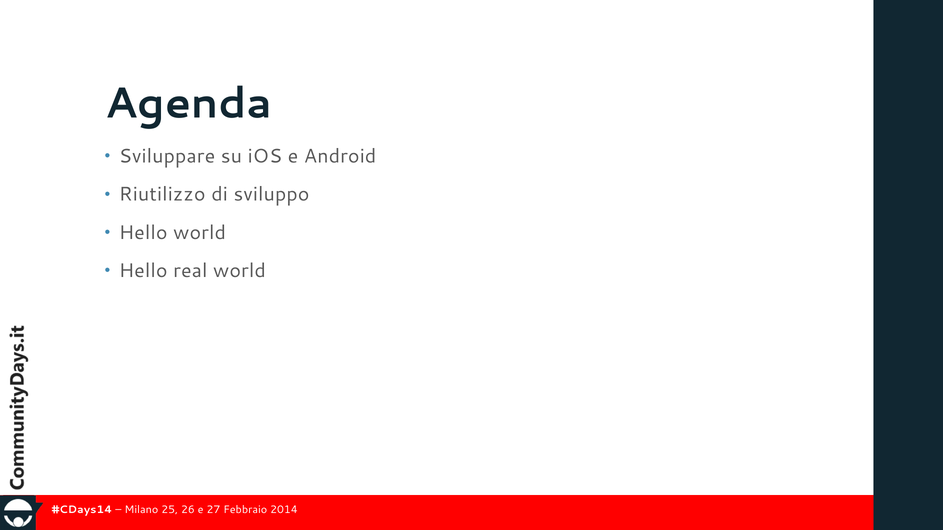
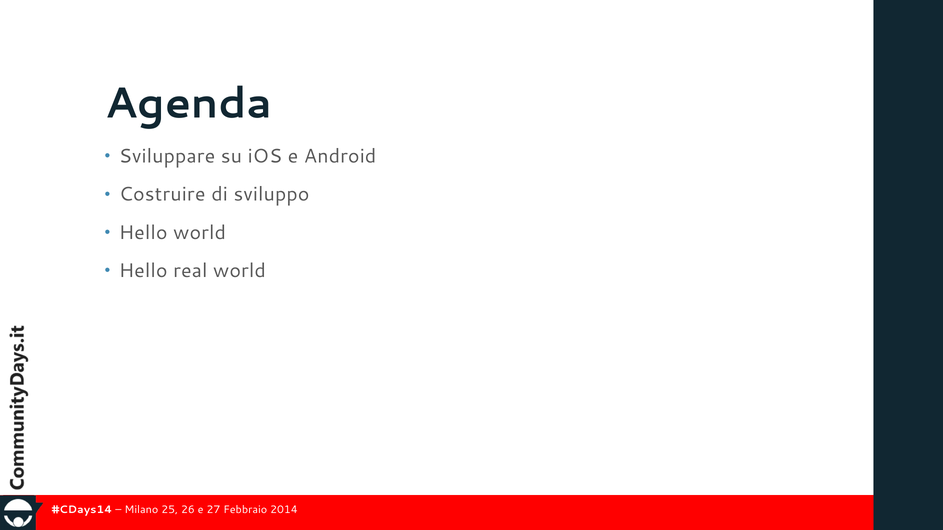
Riutilizzo: Riutilizzo -> Costruire
